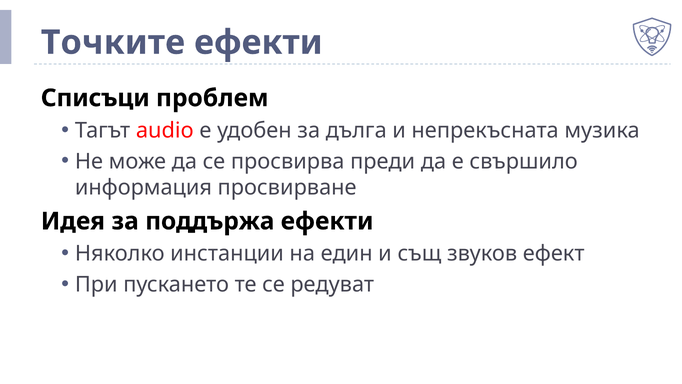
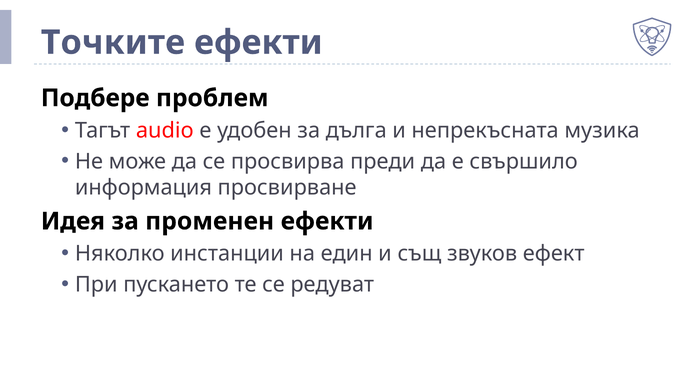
Списъци: Списъци -> Подбере
поддържа: поддържа -> променен
